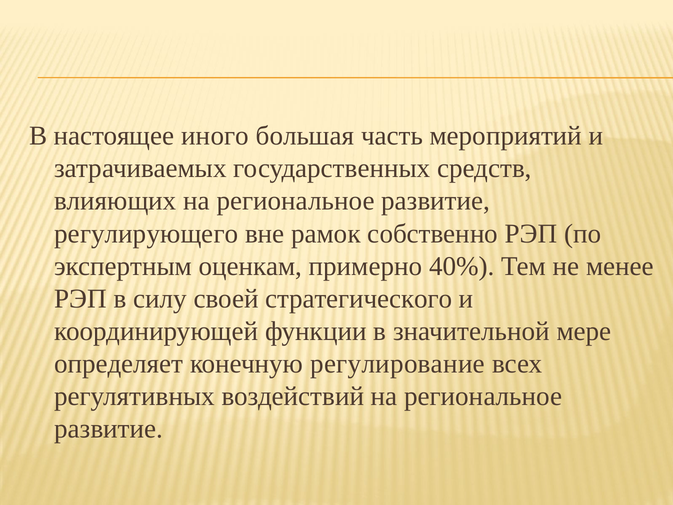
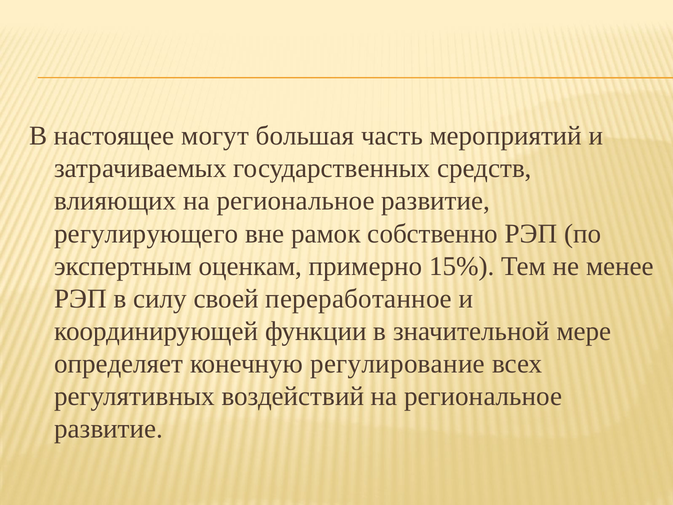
иного: иного -> могут
40%: 40% -> 15%
стратегического: стратегического -> переработанное
